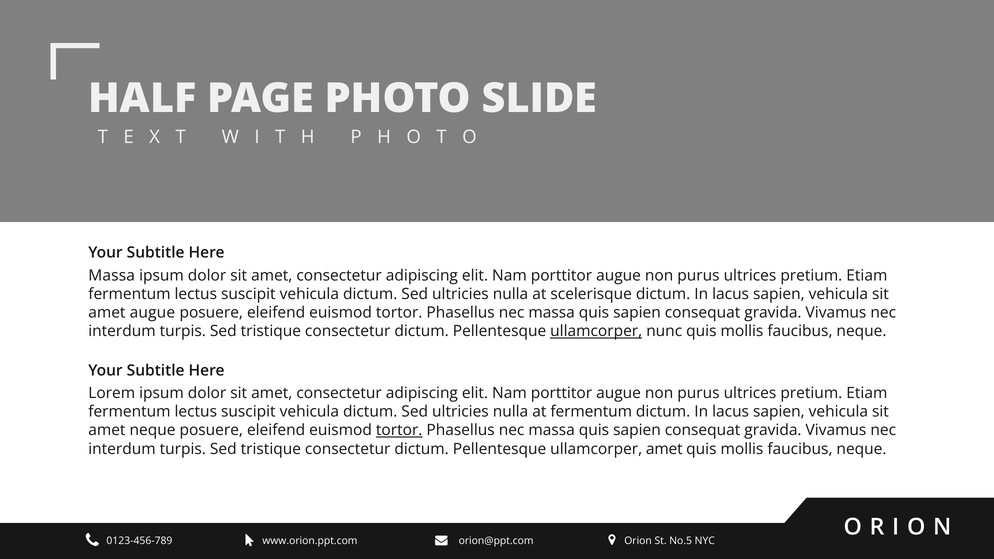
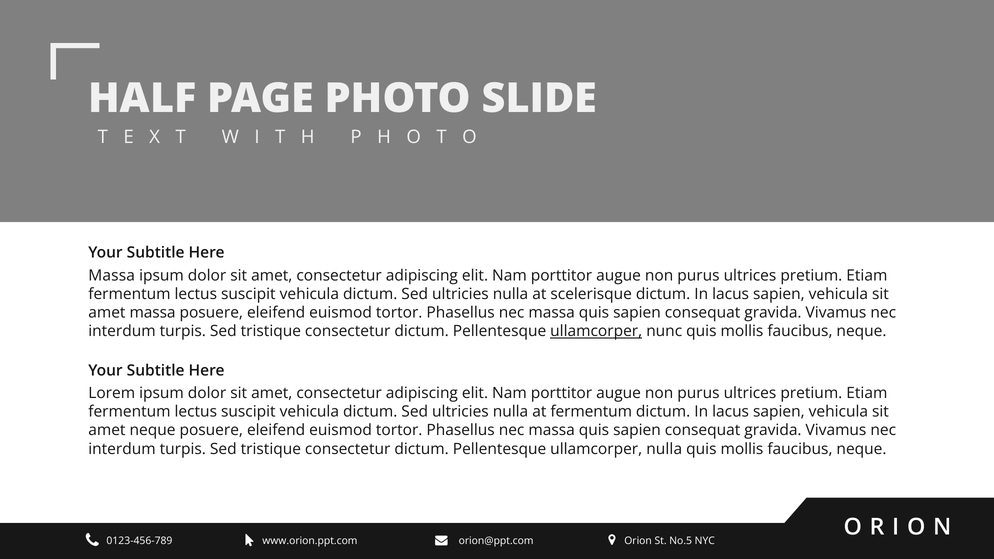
amet augue: augue -> massa
tortor at (399, 430) underline: present -> none
ullamcorper amet: amet -> nulla
